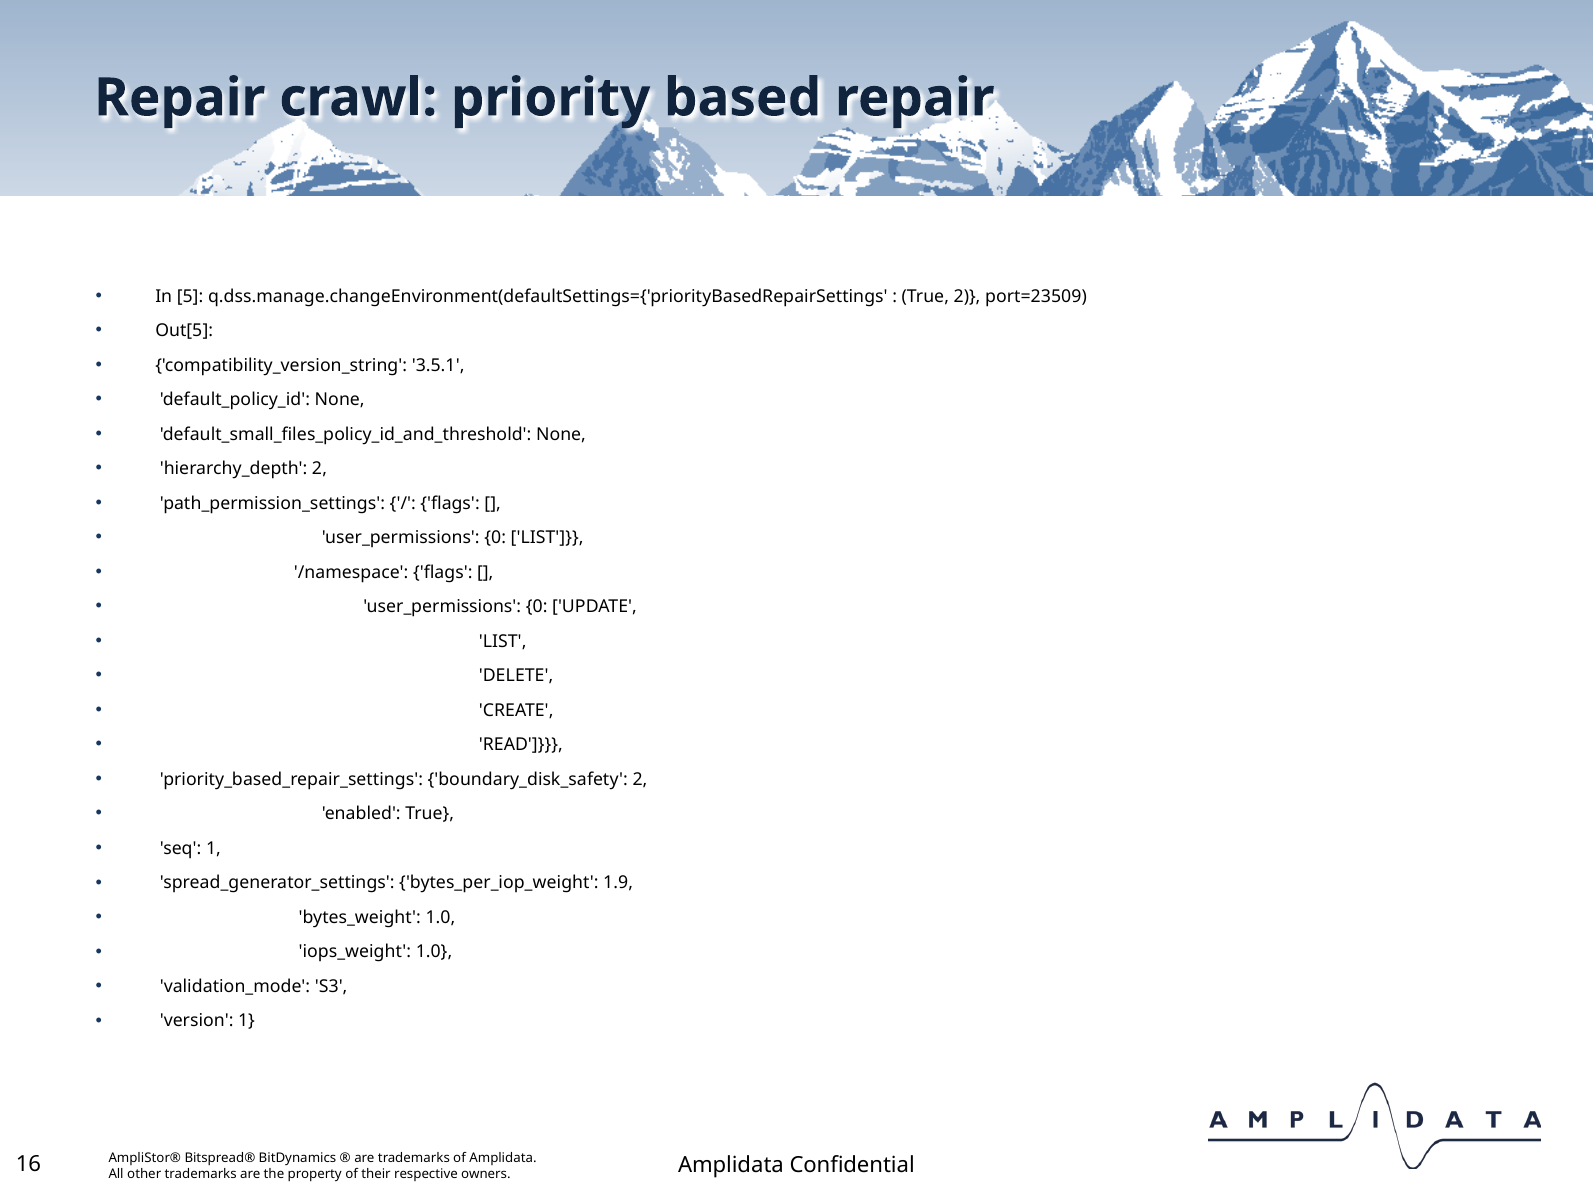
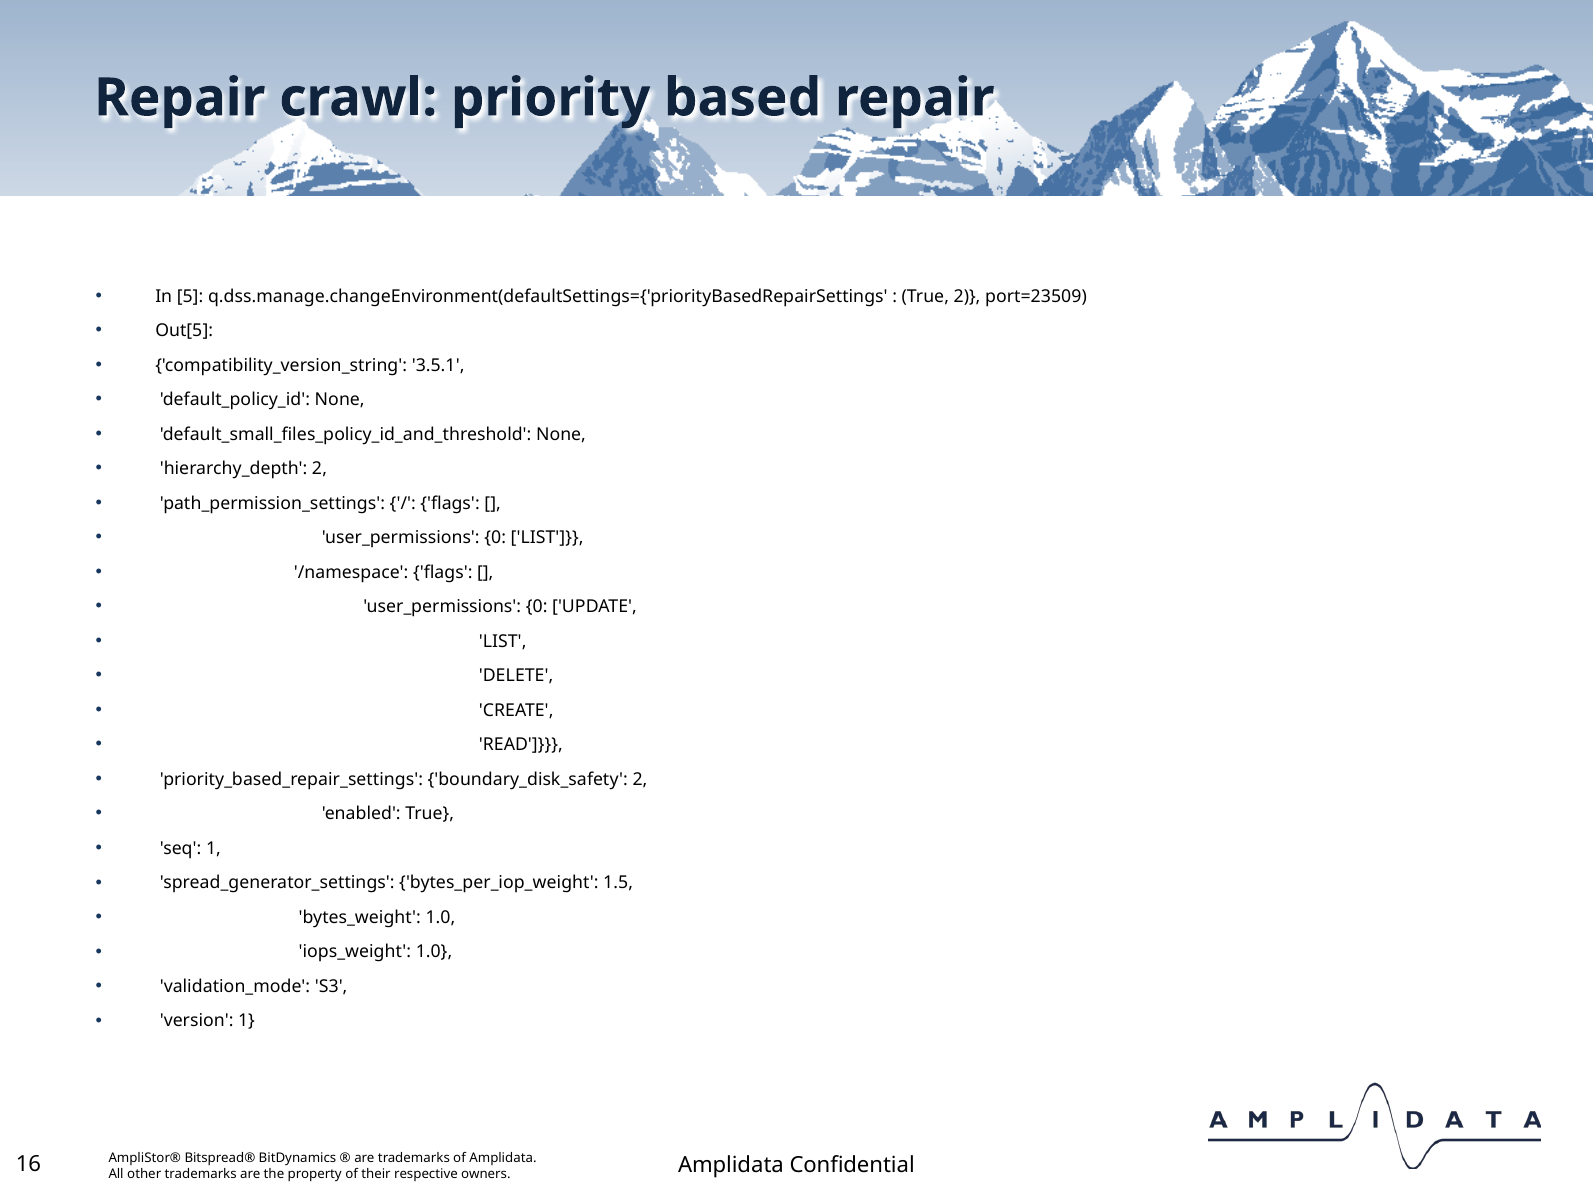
1.9: 1.9 -> 1.5
